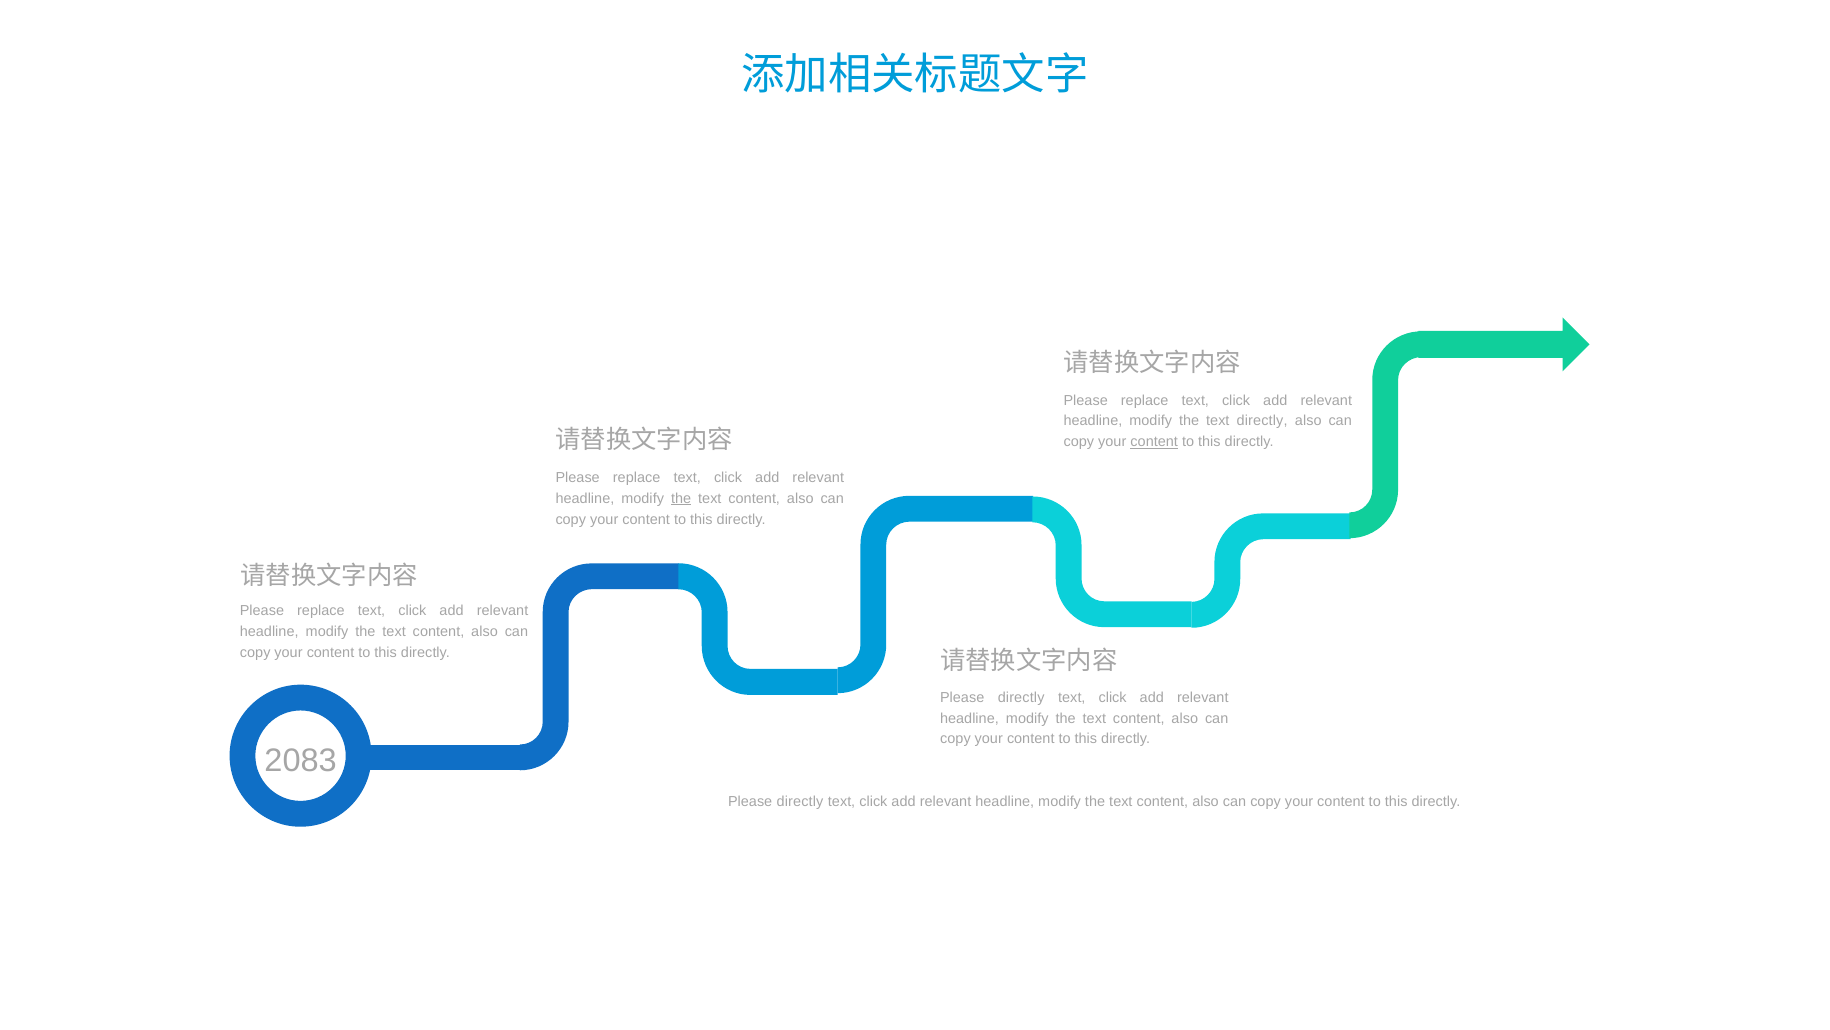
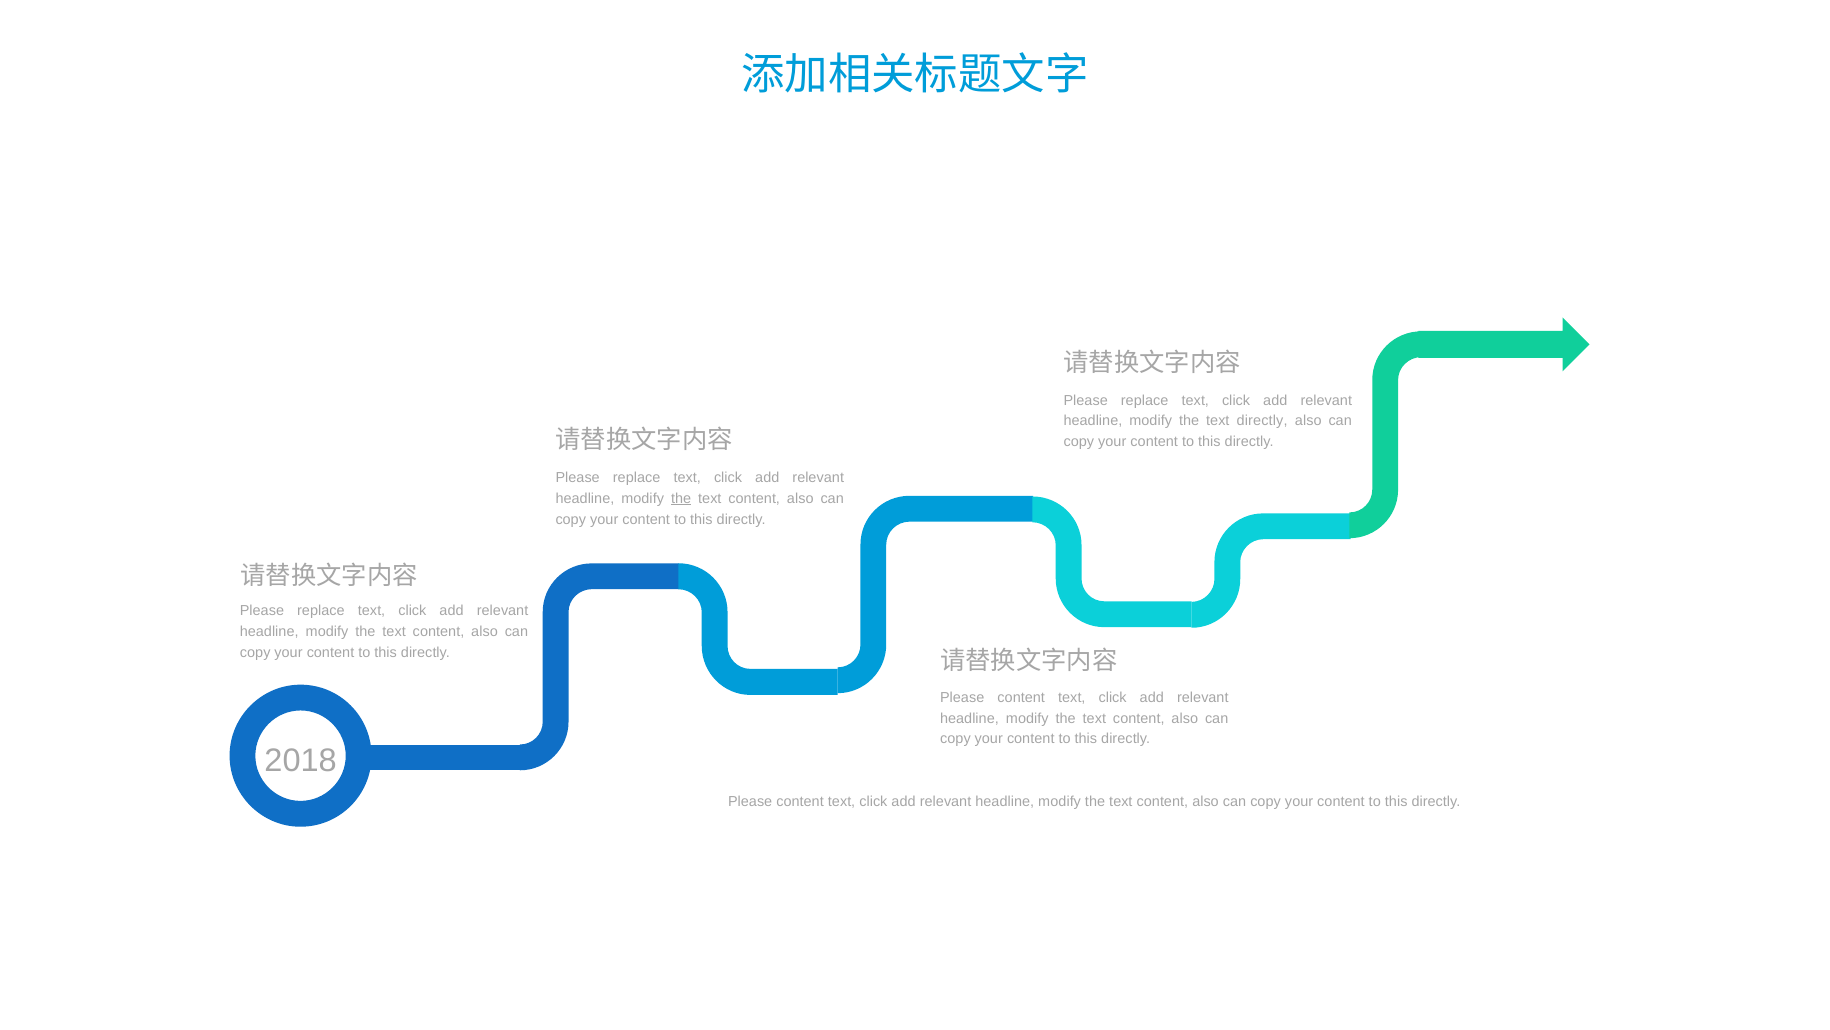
content at (1154, 441) underline: present -> none
directly at (1021, 697): directly -> content
2083: 2083 -> 2018
directly at (800, 801): directly -> content
